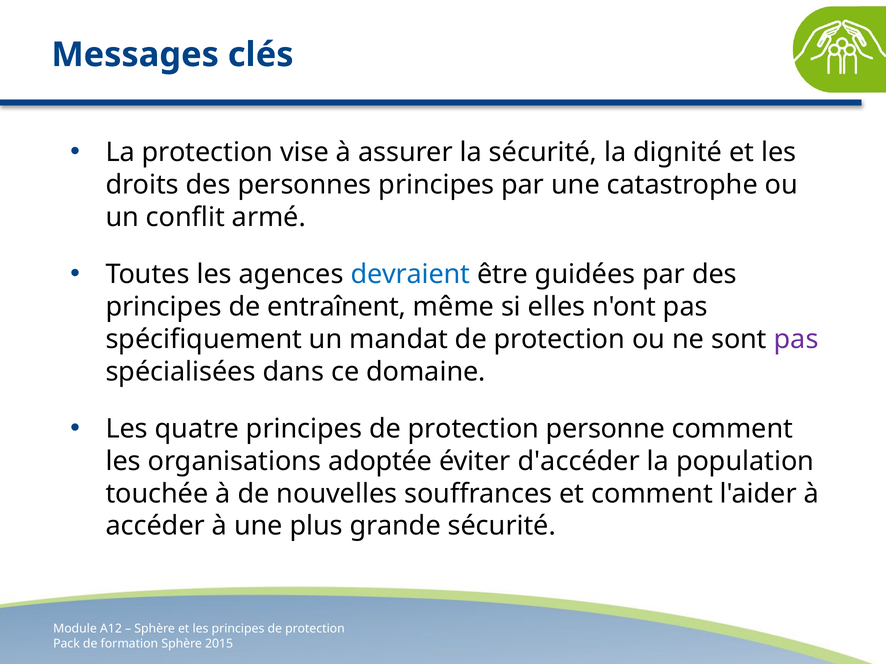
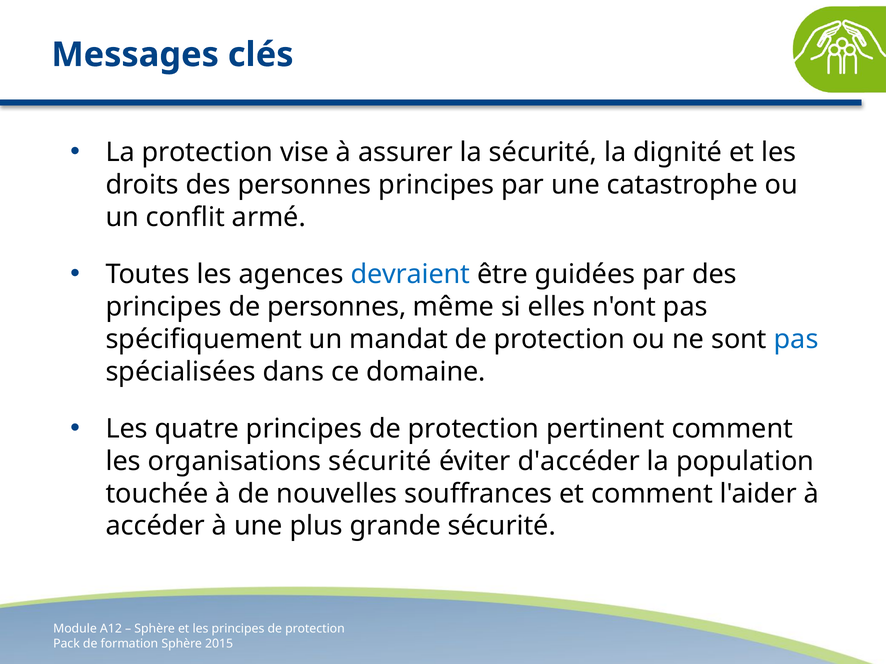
de entraînent: entraînent -> personnes
pas at (796, 339) colour: purple -> blue
personne: personne -> pertinent
organisations adoptée: adoptée -> sécurité
